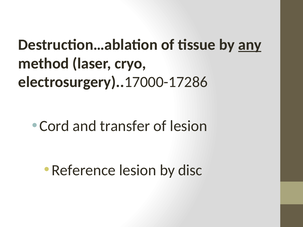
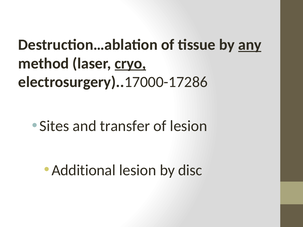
cryo underline: none -> present
Cord: Cord -> Sites
Reference: Reference -> Additional
